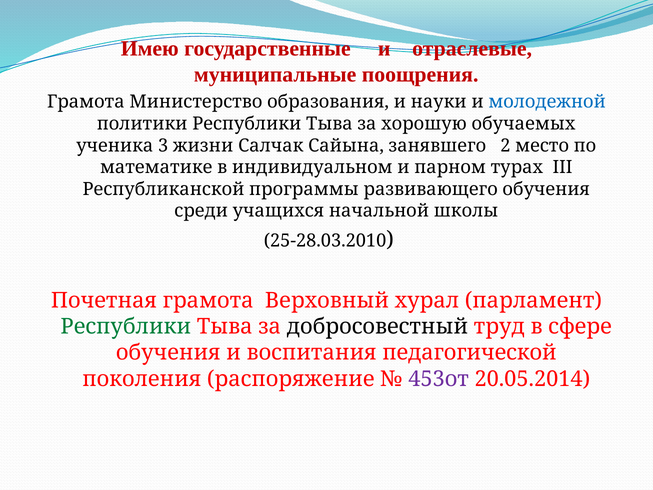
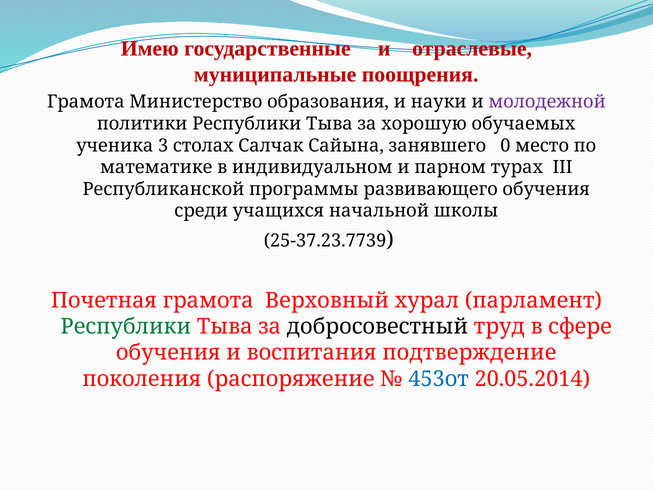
молодежной colour: blue -> purple
жизни: жизни -> столах
2: 2 -> 0
25-28.03.2010: 25-28.03.2010 -> 25-37.23.7739
педагогической: педагогической -> подтверждение
453от colour: purple -> blue
